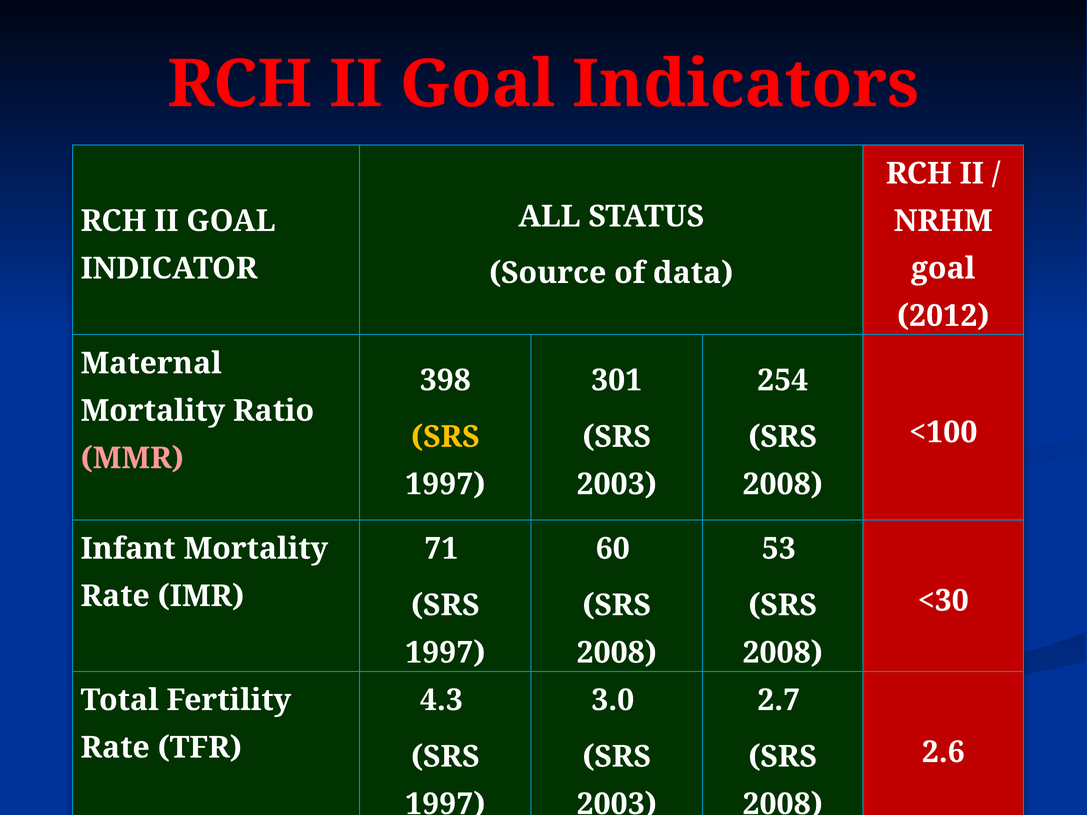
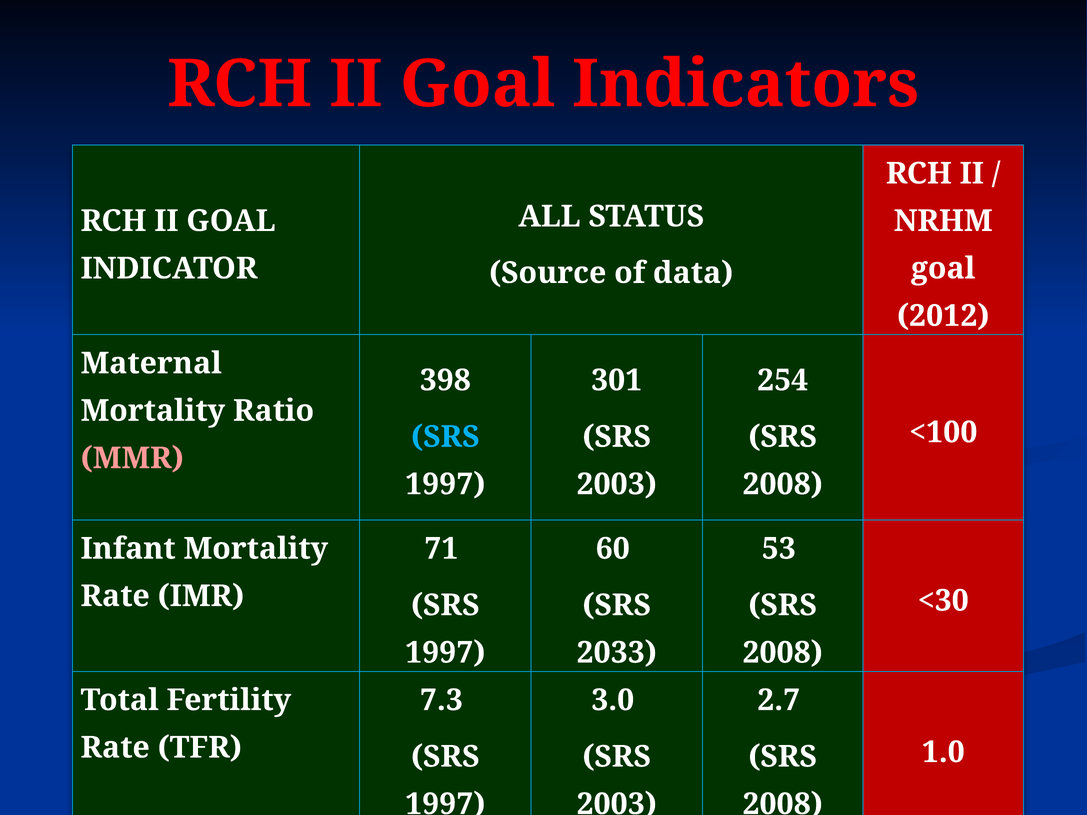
SRS at (445, 437) colour: yellow -> light blue
2008 at (617, 653): 2008 -> 2033
4.3: 4.3 -> 7.3
2.6: 2.6 -> 1.0
